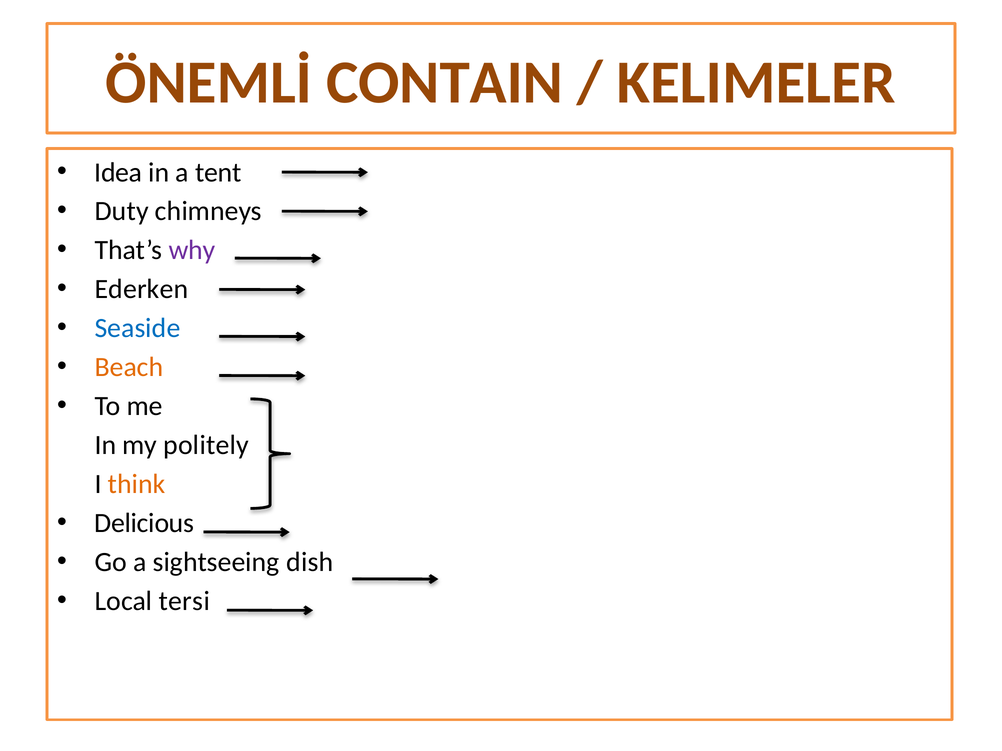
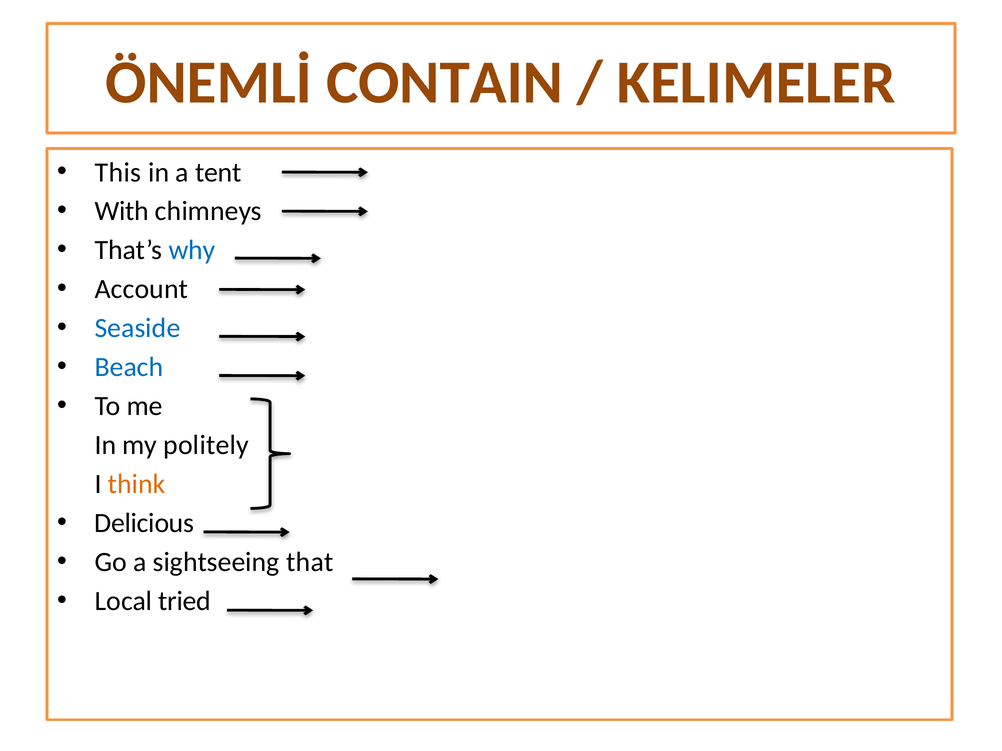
Idea: Idea -> This
Duty: Duty -> With
why colour: purple -> blue
Ederken: Ederken -> Account
Beach colour: orange -> blue
dish: dish -> that
tersi: tersi -> tried
